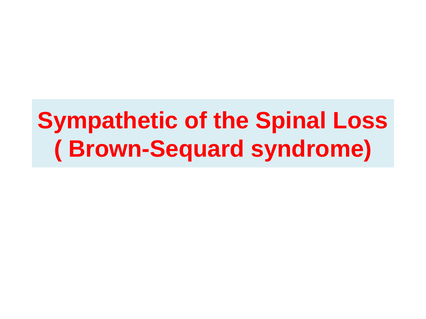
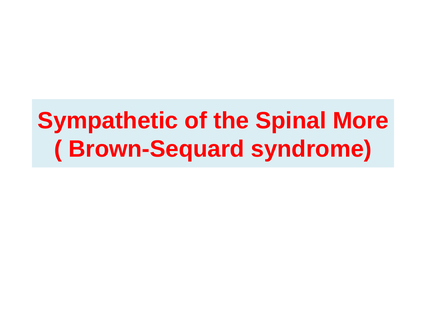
Loss: Loss -> More
